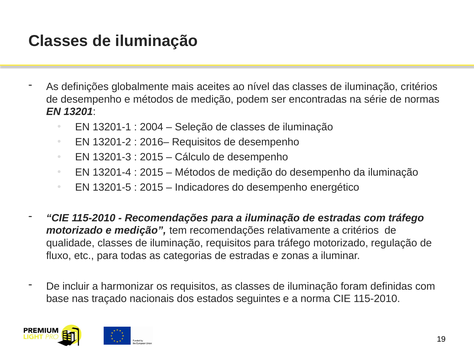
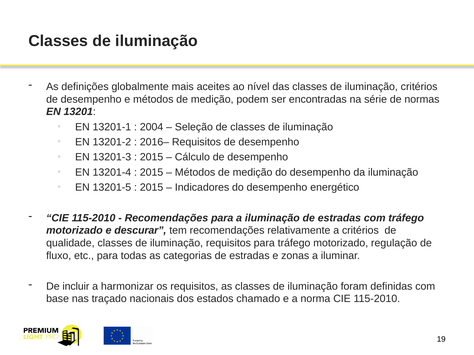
e medição: medição -> descurar
seguintes: seguintes -> chamado
